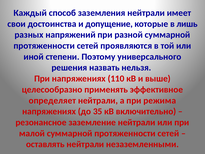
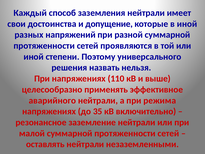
в лишь: лишь -> иной
определяет: определяет -> аварийного
